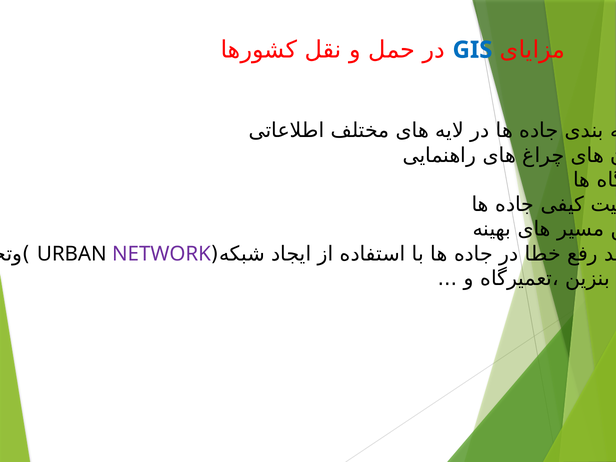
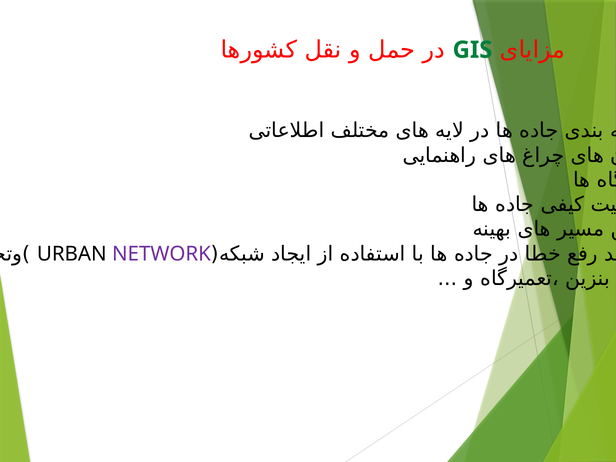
GIS colour: blue -> green
